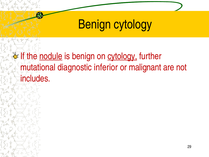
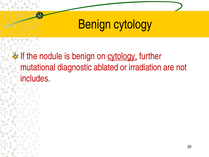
nodule underline: present -> none
inferior: inferior -> ablated
malignant: malignant -> irradiation
